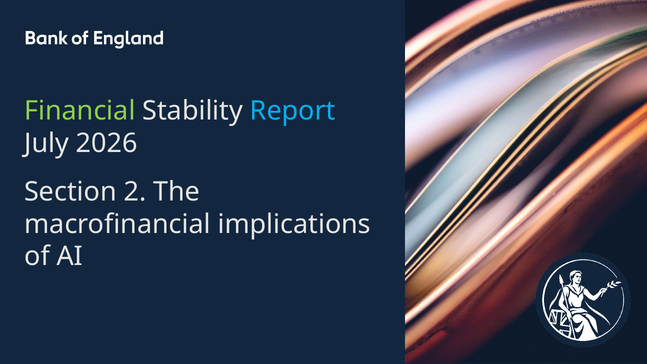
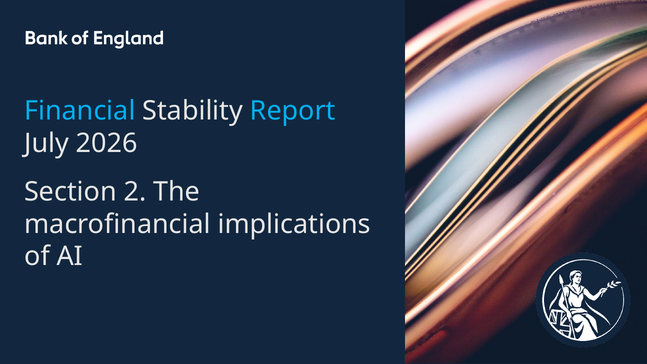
Financial colour: light green -> light blue
